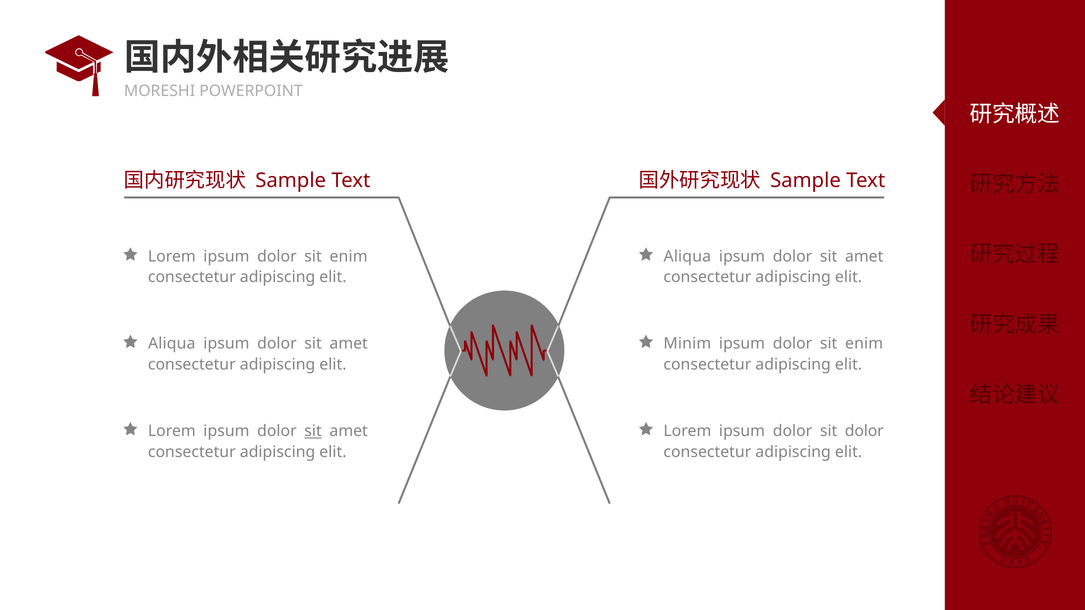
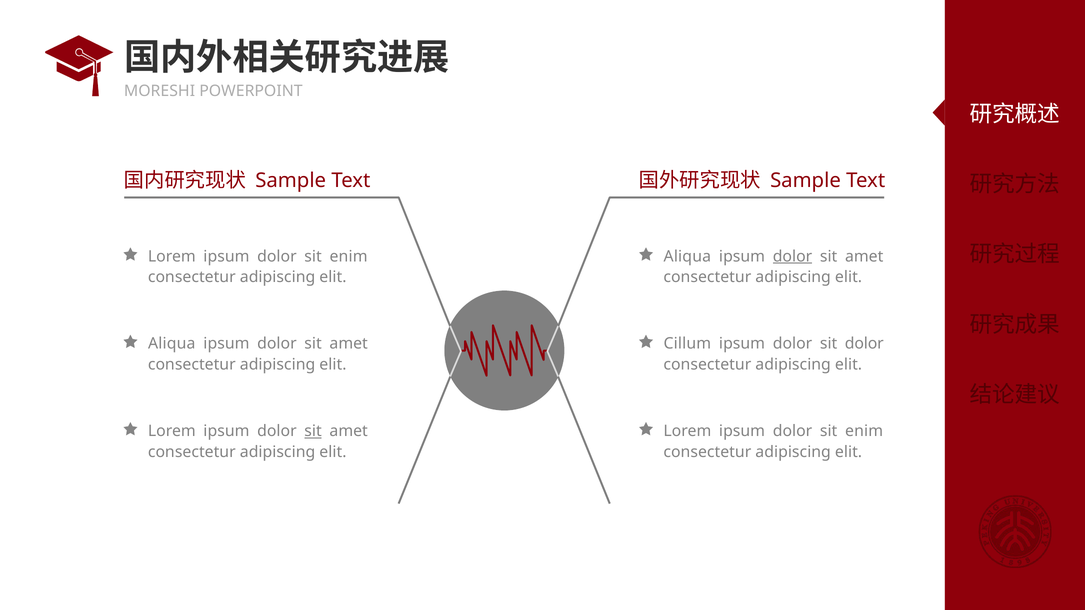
dolor at (793, 256) underline: none -> present
Minim: Minim -> Cillum
enim at (864, 344): enim -> dolor
dolor at (864, 431): dolor -> enim
